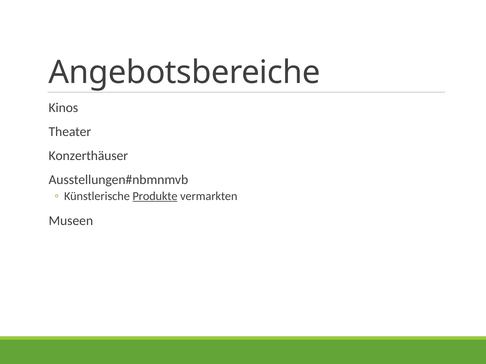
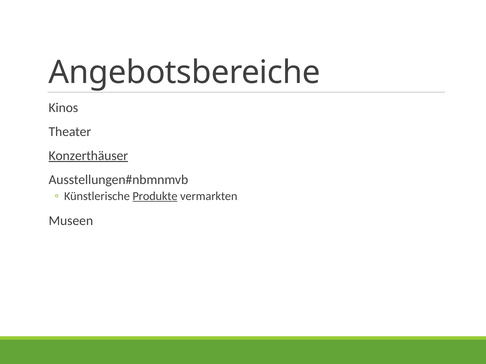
Konzerthäuser underline: none -> present
